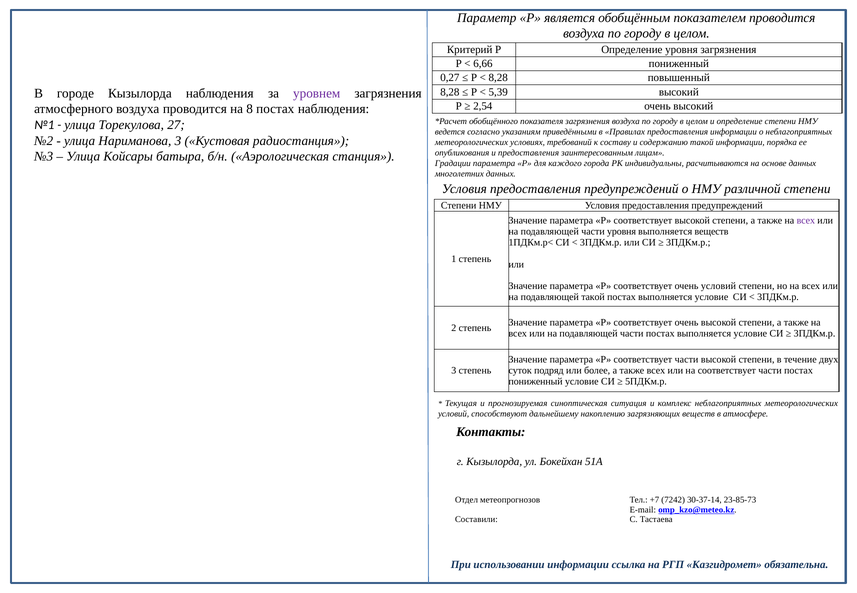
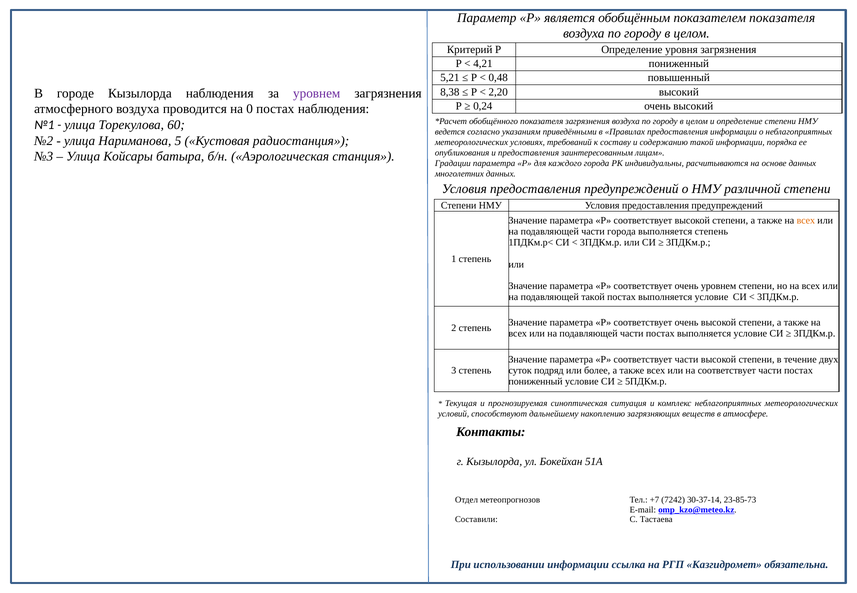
показателем проводится: проводится -> показателя
6,66: 6,66 -> 4,21
0,27: 0,27 -> 5,21
8,28 at (498, 78): 8,28 -> 0,48
8,28 at (450, 92): 8,28 -> 8,38
5,39: 5,39 -> 2,20
2,54: 2,54 -> 0,24
8: 8 -> 0
27: 27 -> 60
Нариманова 3: 3 -> 5
всех at (806, 221) colour: purple -> orange
части уровня: уровня -> города
выполняется веществ: веществ -> степень
очень условий: условий -> уровнем
